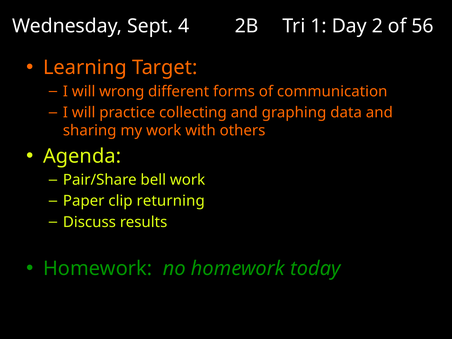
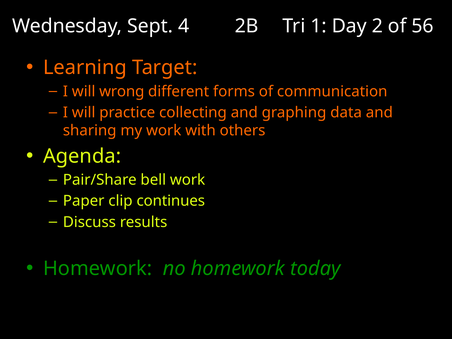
returning: returning -> continues
